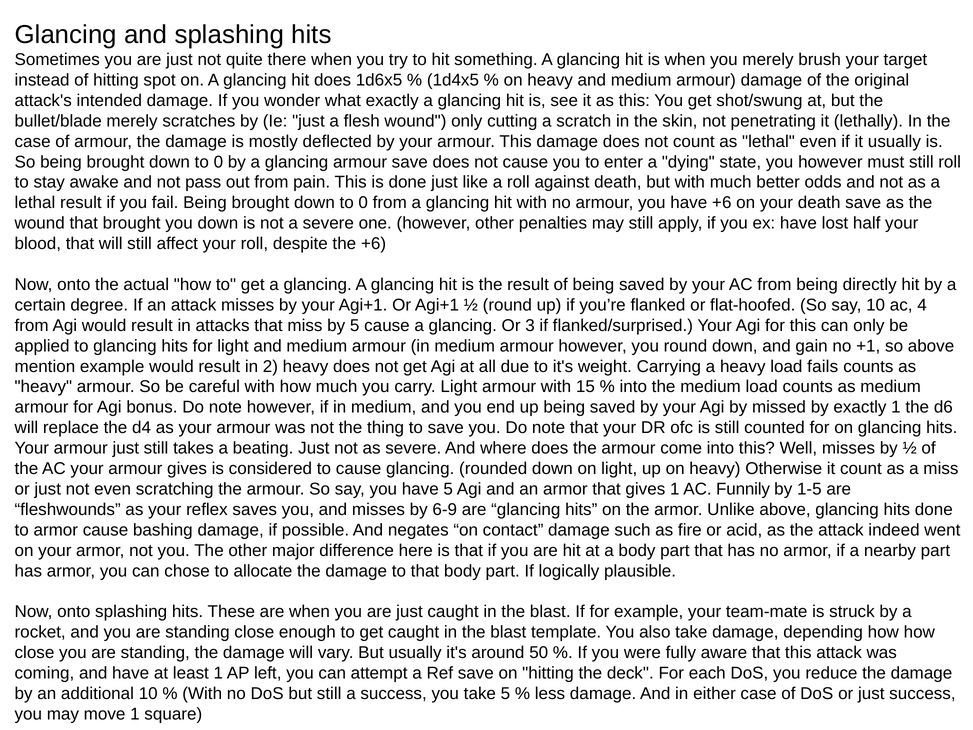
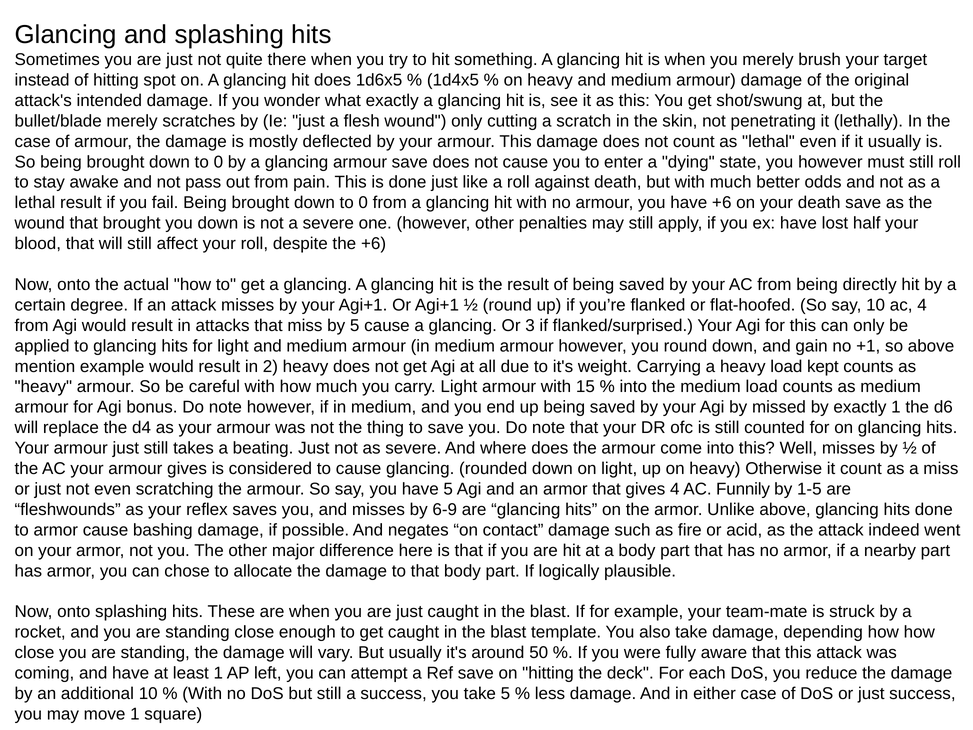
fails: fails -> kept
gives 1: 1 -> 4
